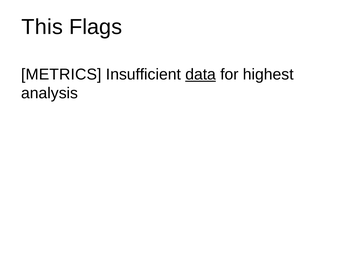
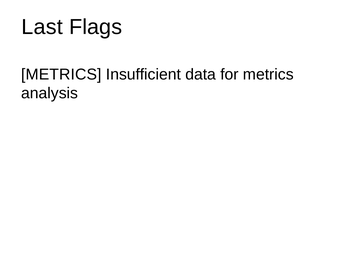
This: This -> Last
data underline: present -> none
for highest: highest -> metrics
